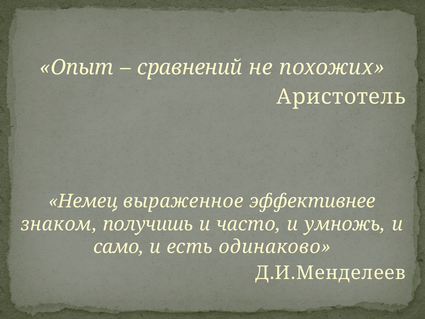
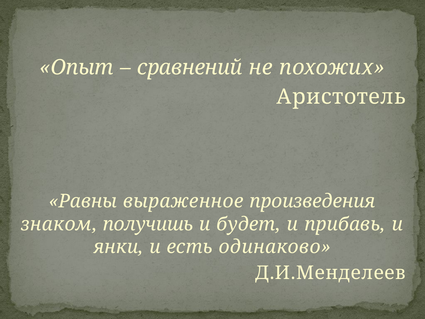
Немец: Немец -> Равны
эффективнее: эффективнее -> произведения
часто: часто -> будет
умножь: умножь -> прибавь
само: само -> янки
